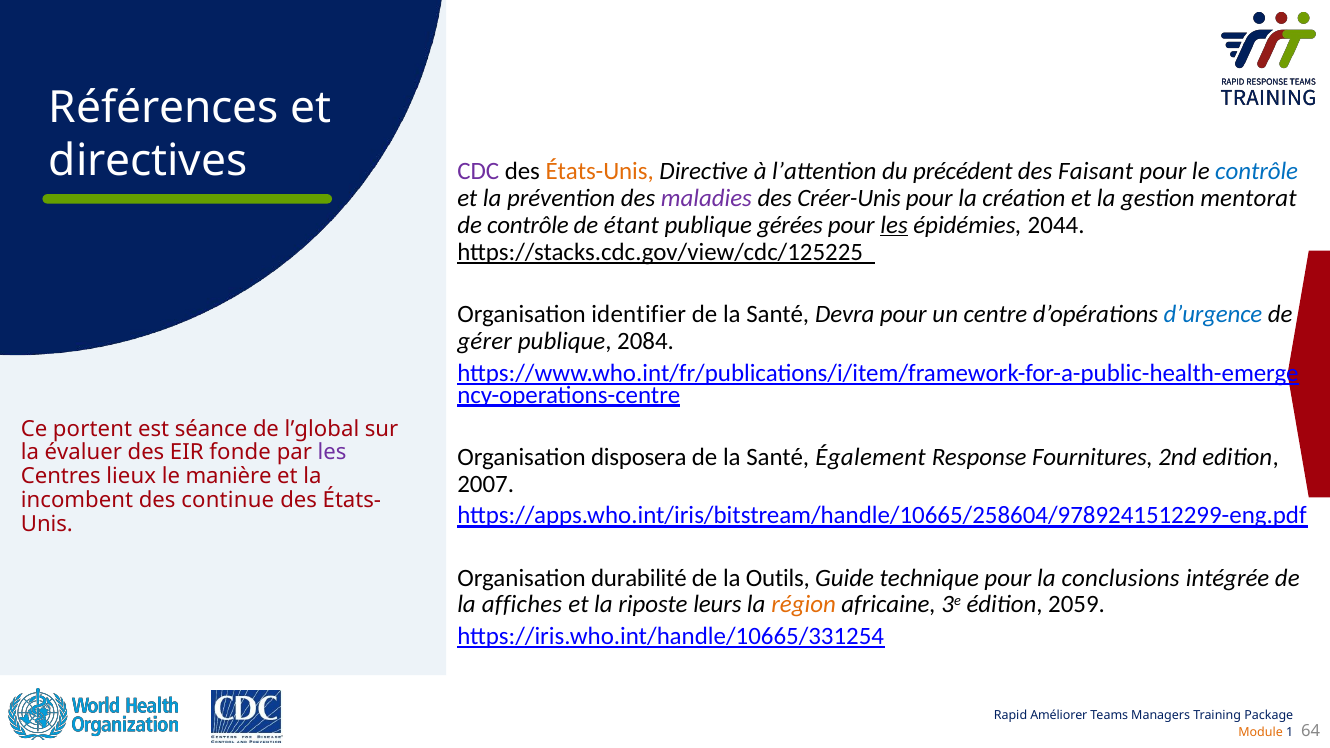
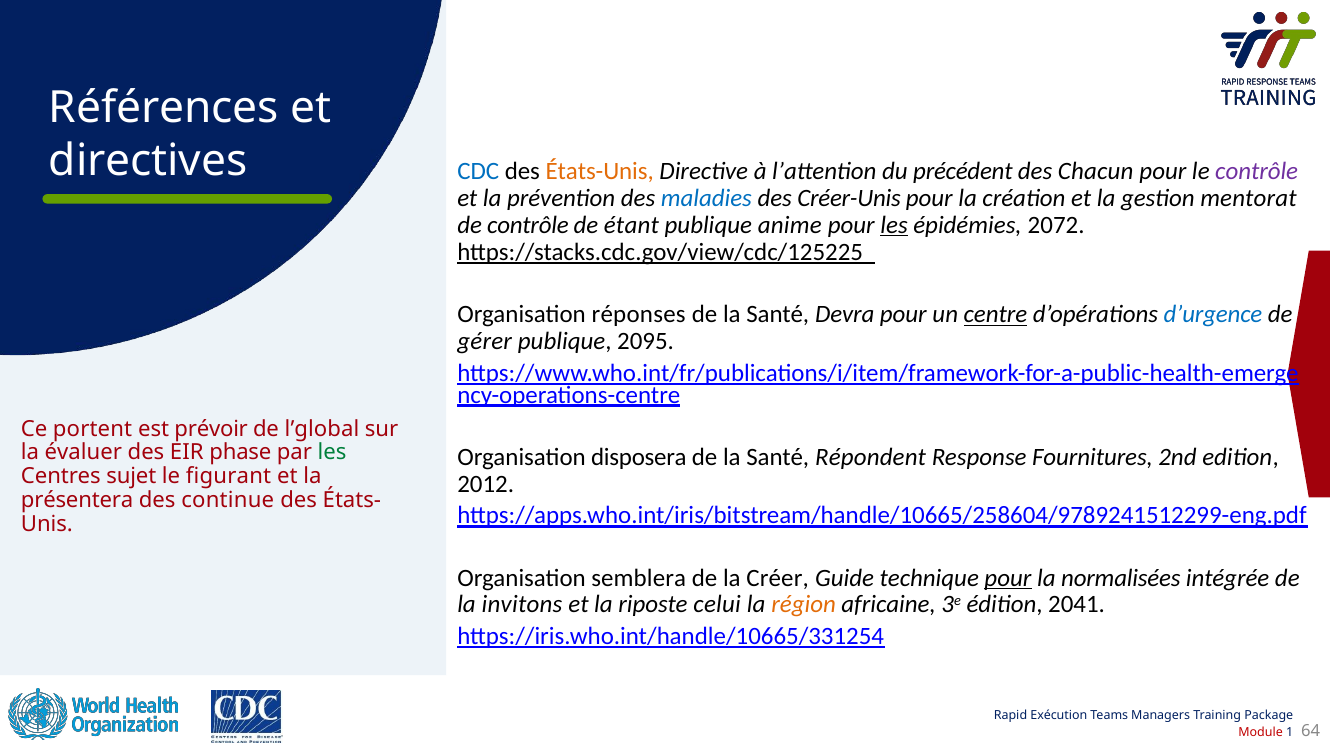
CDC colour: purple -> blue
Faisant: Faisant -> Chacun
contrôle at (1257, 171) colour: blue -> purple
maladies colour: purple -> blue
gérées: gérées -> anime
2044: 2044 -> 2072
identifier: identifier -> réponses
centre underline: none -> present
2084: 2084 -> 2095
séance: séance -> prévoir
fonde: fonde -> phase
les at (332, 453) colour: purple -> green
Également: Également -> Répondent
lieux: lieux -> sujet
manière: manière -> figurant
2007: 2007 -> 2012
incombent: incombent -> présentera
durabilité: durabilité -> semblera
Outils: Outils -> Créer
pour at (1008, 578) underline: none -> present
conclusions: conclusions -> normalisées
affiches: affiches -> invitons
leurs: leurs -> celui
2059: 2059 -> 2041
Améliorer: Améliorer -> Exécution
Module colour: orange -> red
